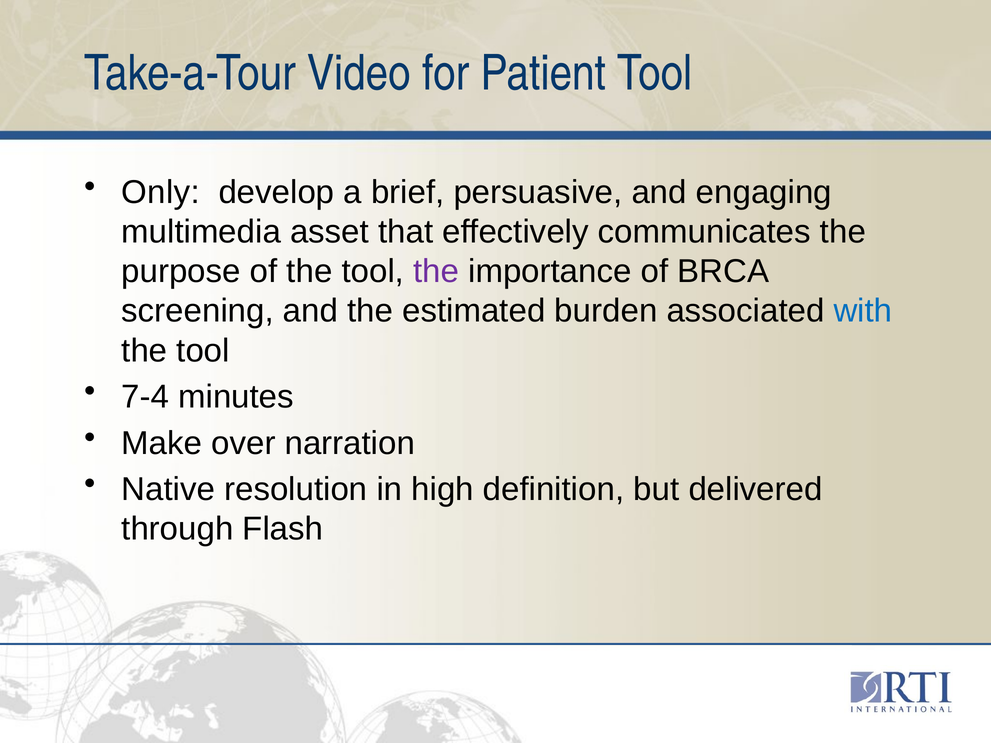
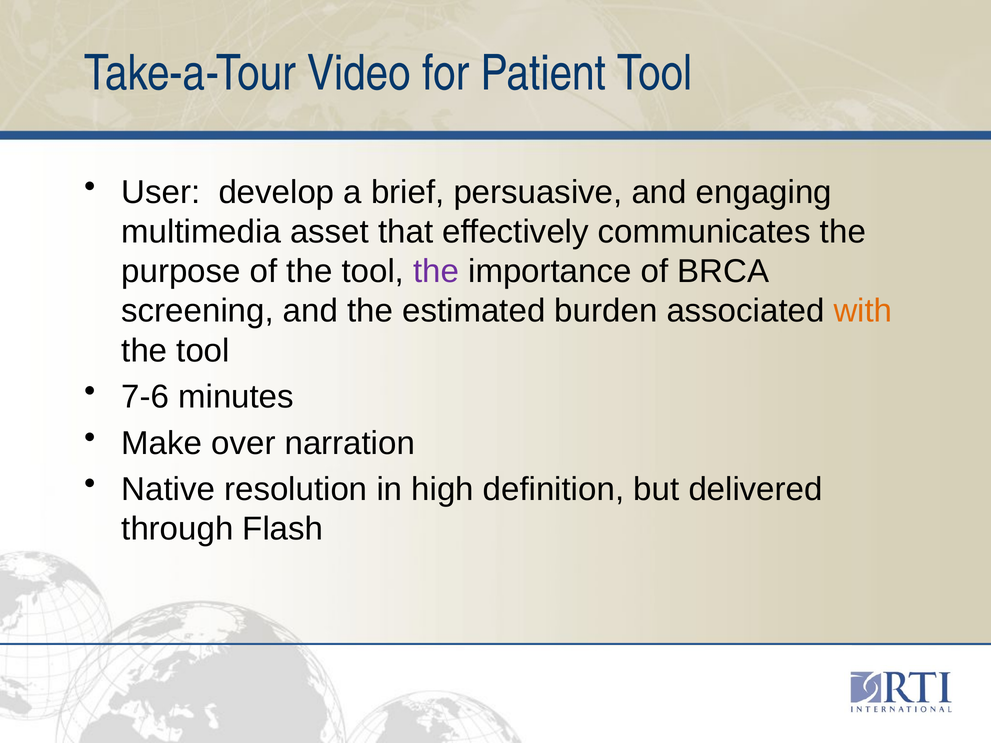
Only: Only -> User
with colour: blue -> orange
7-4: 7-4 -> 7-6
